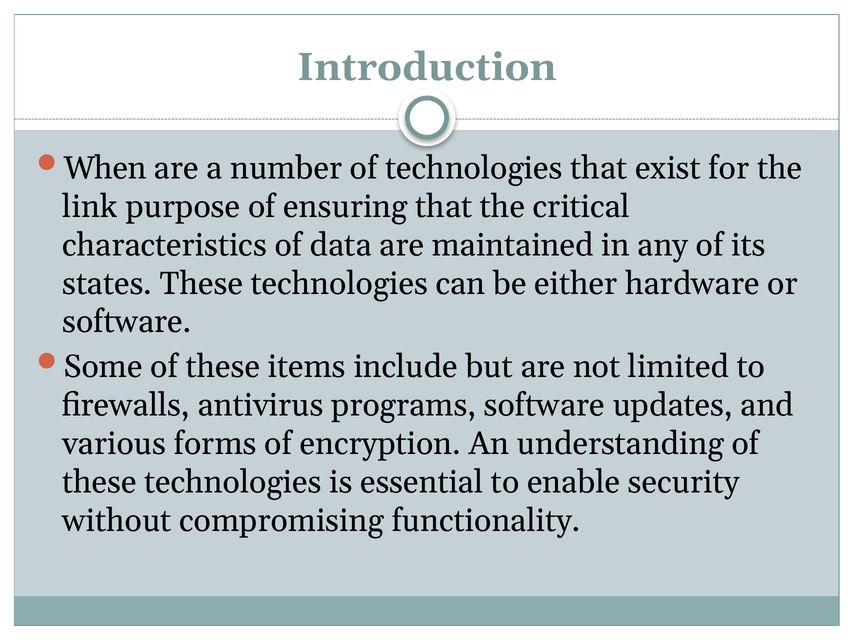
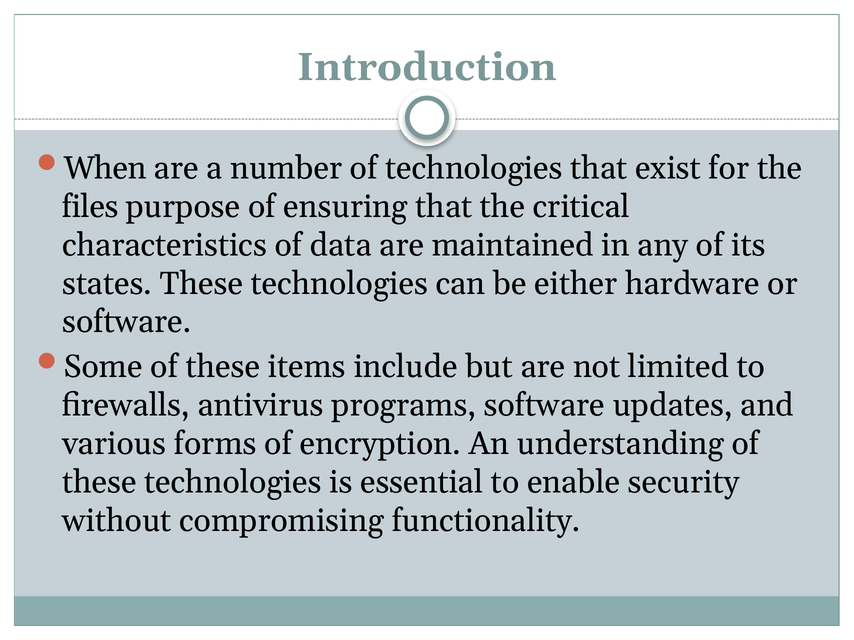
link: link -> files
